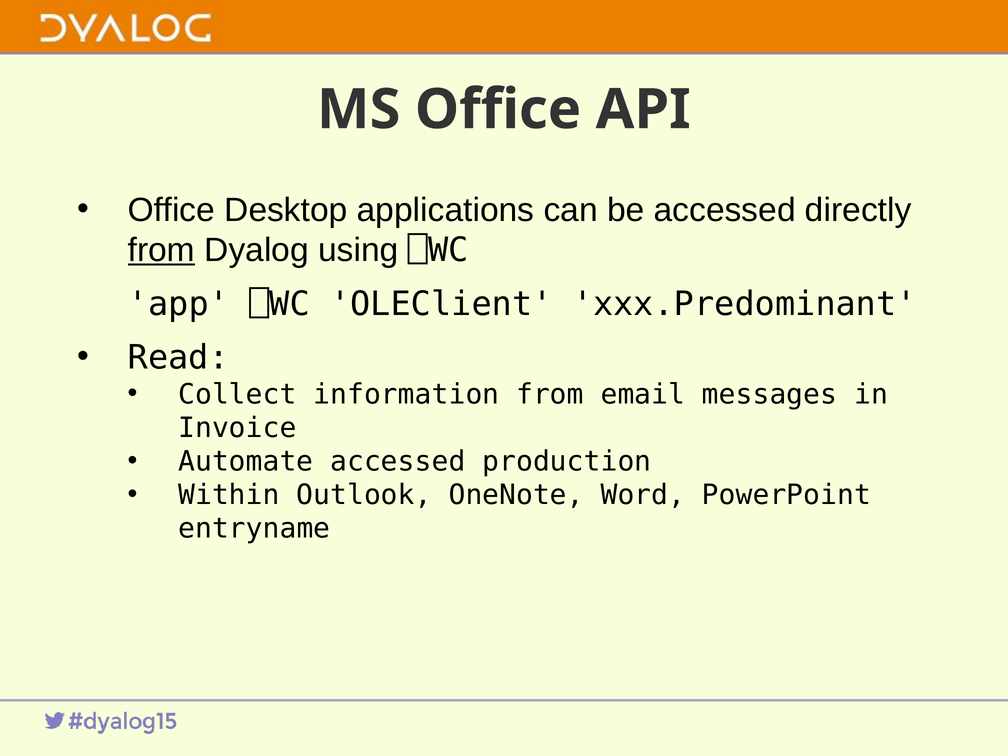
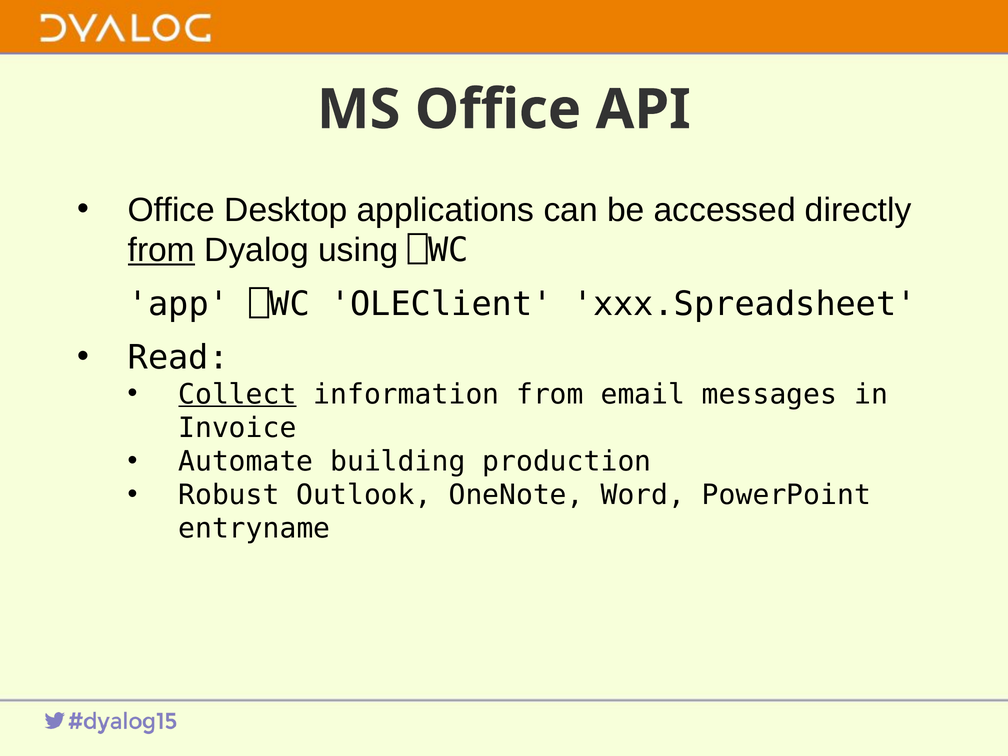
xxx.Predominant: xxx.Predominant -> xxx.Spreadsheet
Collect underline: none -> present
Automate accessed: accessed -> building
Within: Within -> Robust
